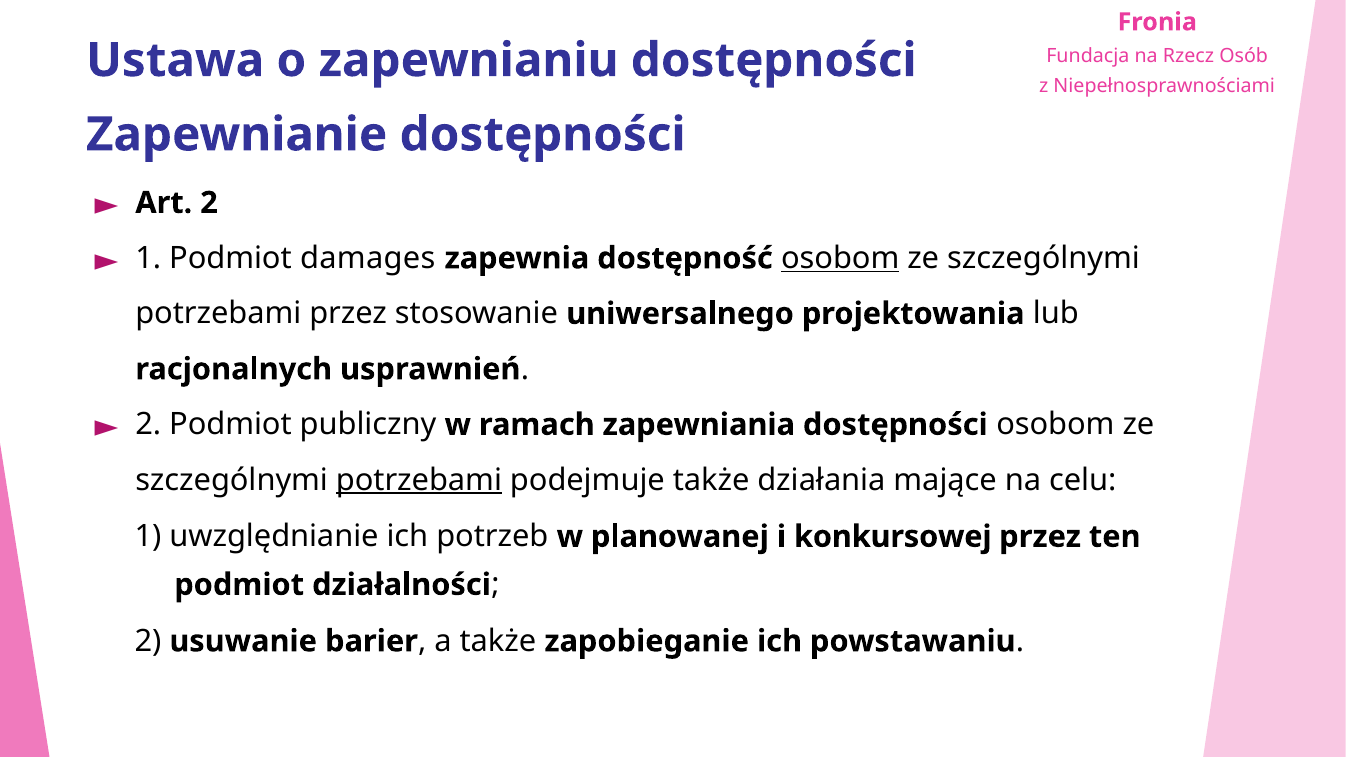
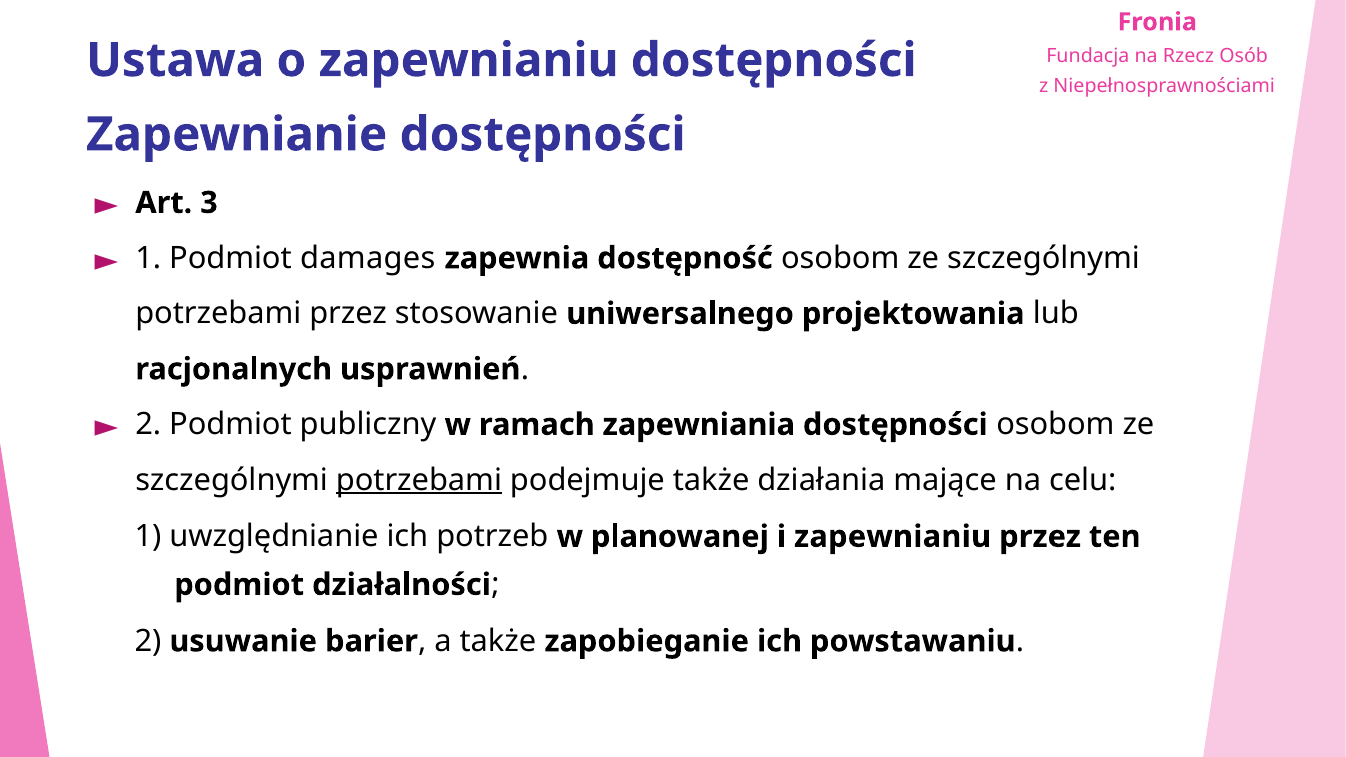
Art 2: 2 -> 3
osobom at (840, 258) underline: present -> none
i konkursowej: konkursowej -> zapewnianiu
